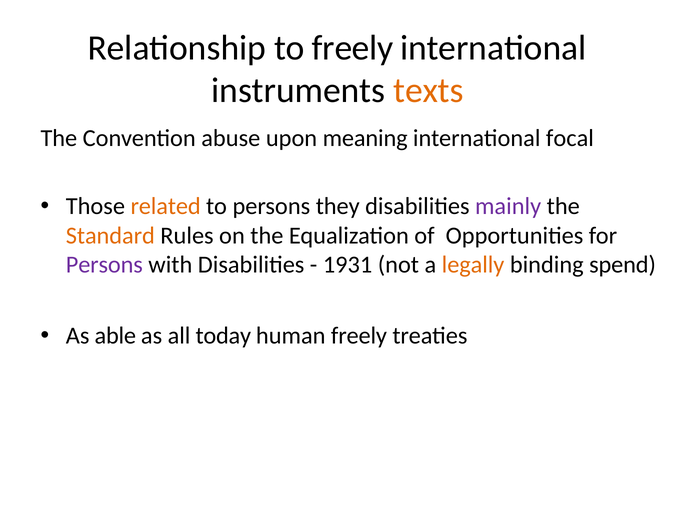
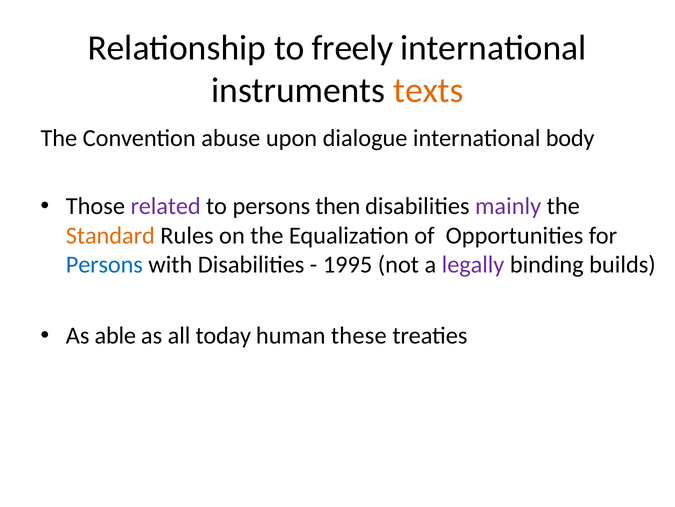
meaning: meaning -> dialogue
focal: focal -> body
related colour: orange -> purple
they: they -> then
Persons at (104, 264) colour: purple -> blue
1931: 1931 -> 1995
legally colour: orange -> purple
spend: spend -> builds
human freely: freely -> these
